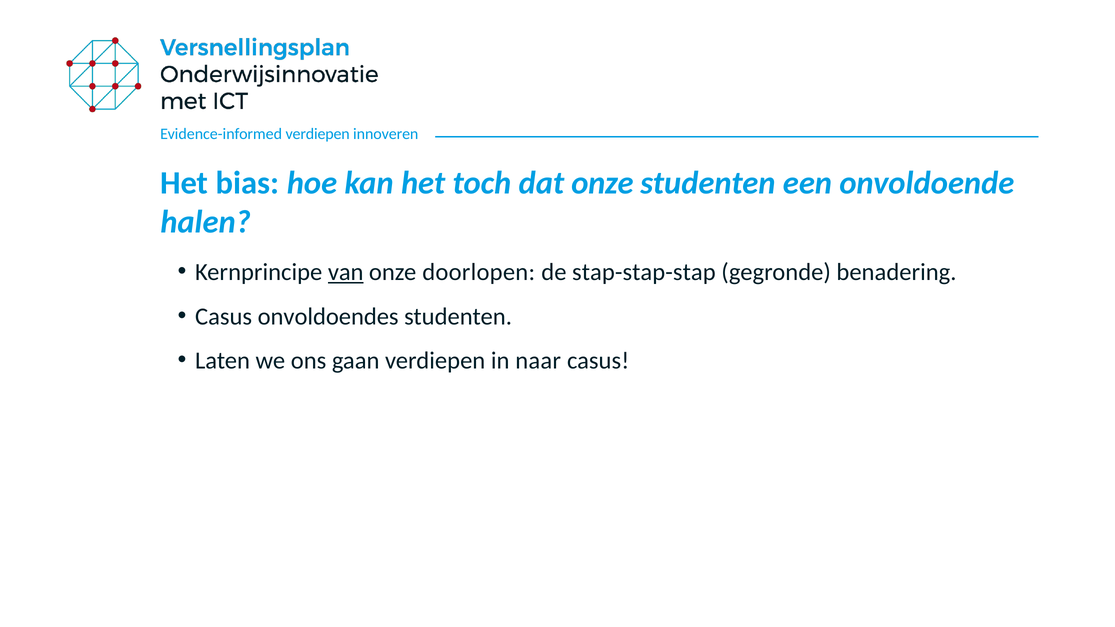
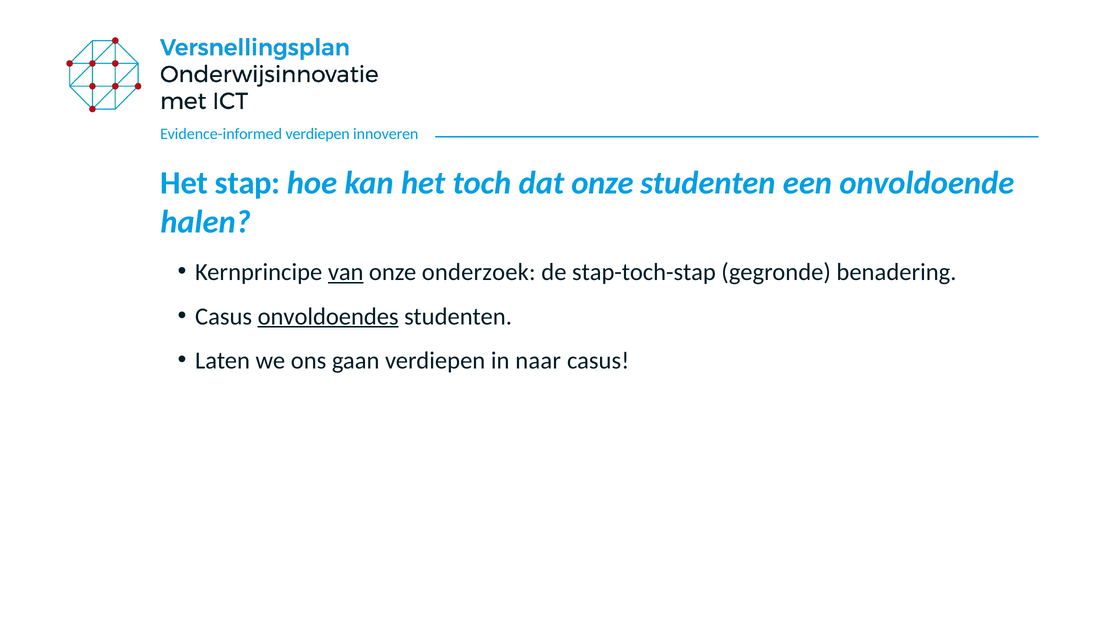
bias: bias -> stap
doorlopen: doorlopen -> onderzoek
stap-stap-stap: stap-stap-stap -> stap-toch-stap
onvoldoendes underline: none -> present
